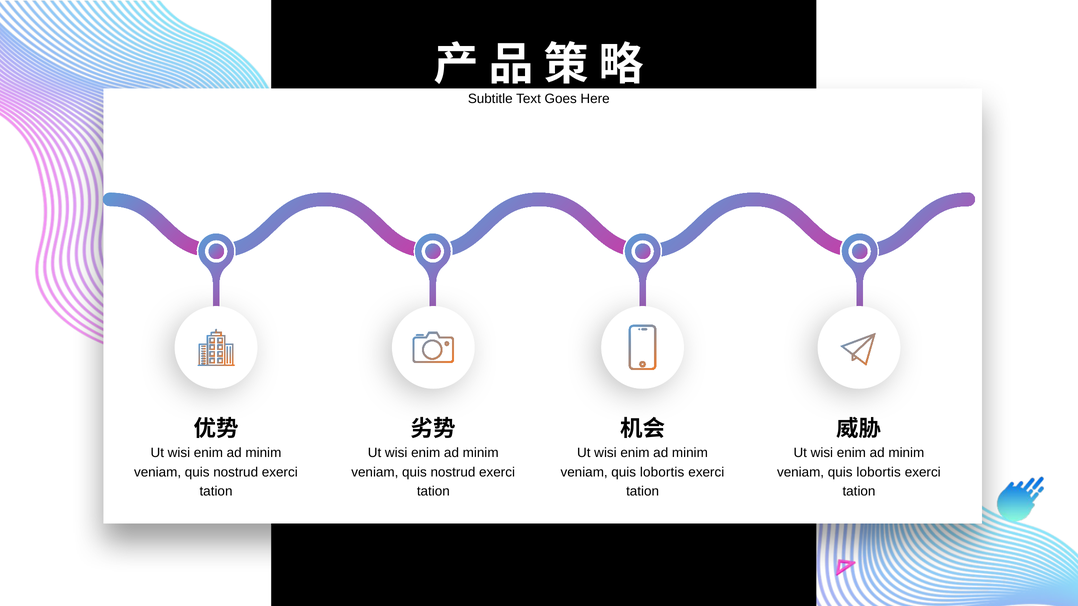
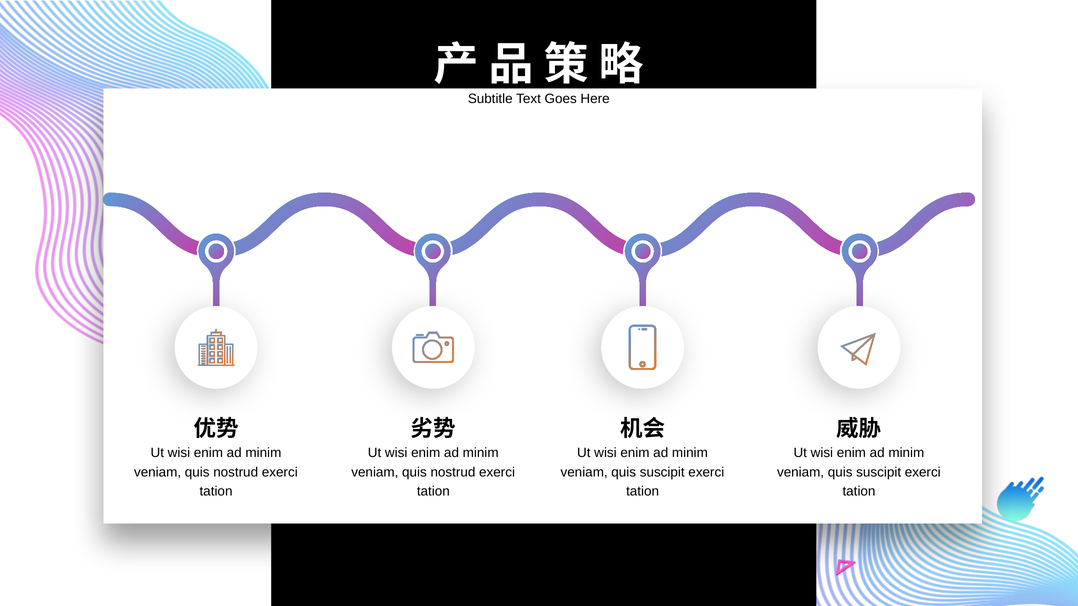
lobortis at (662, 472): lobortis -> suscipit
lobortis at (879, 472): lobortis -> suscipit
